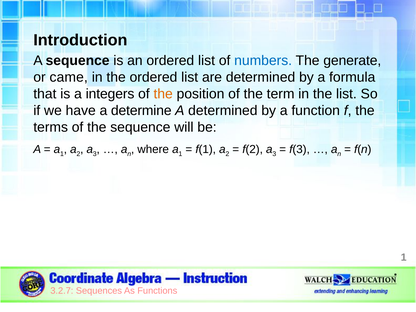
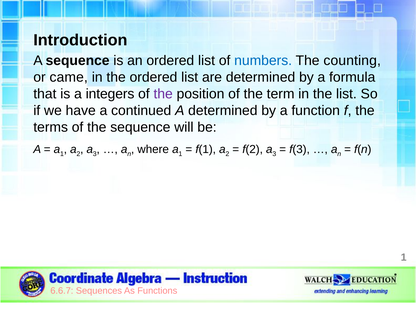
generate: generate -> counting
the at (163, 94) colour: orange -> purple
determine: determine -> continued
3.2.7: 3.2.7 -> 6.6.7
